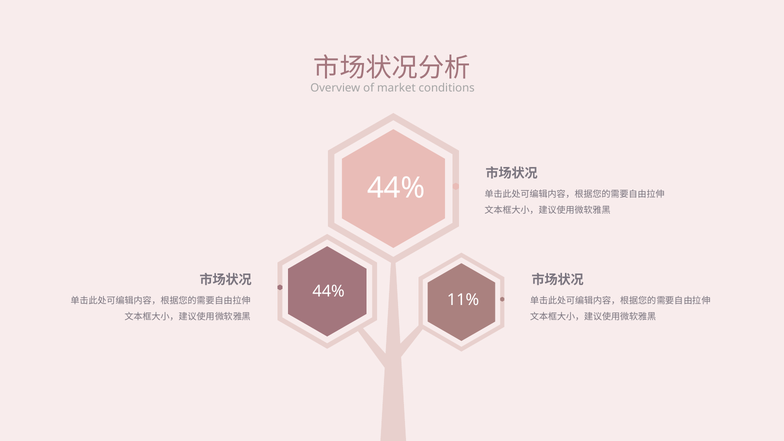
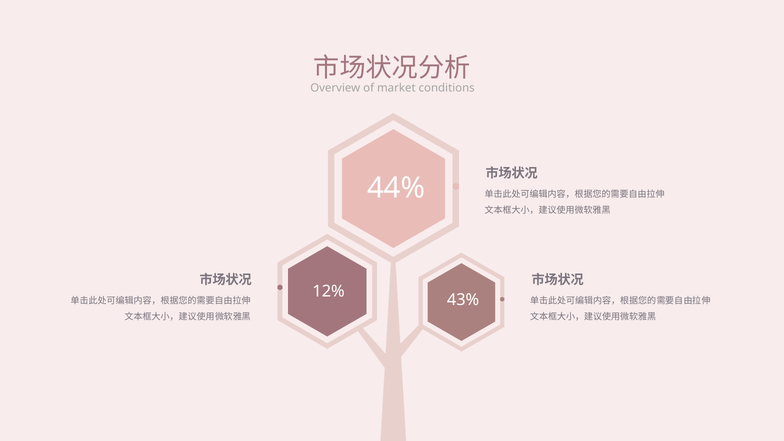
44% at (329, 292): 44% -> 12%
11%: 11% -> 43%
